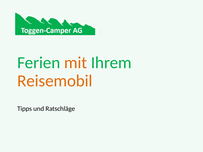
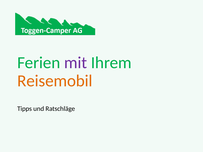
mit colour: orange -> purple
